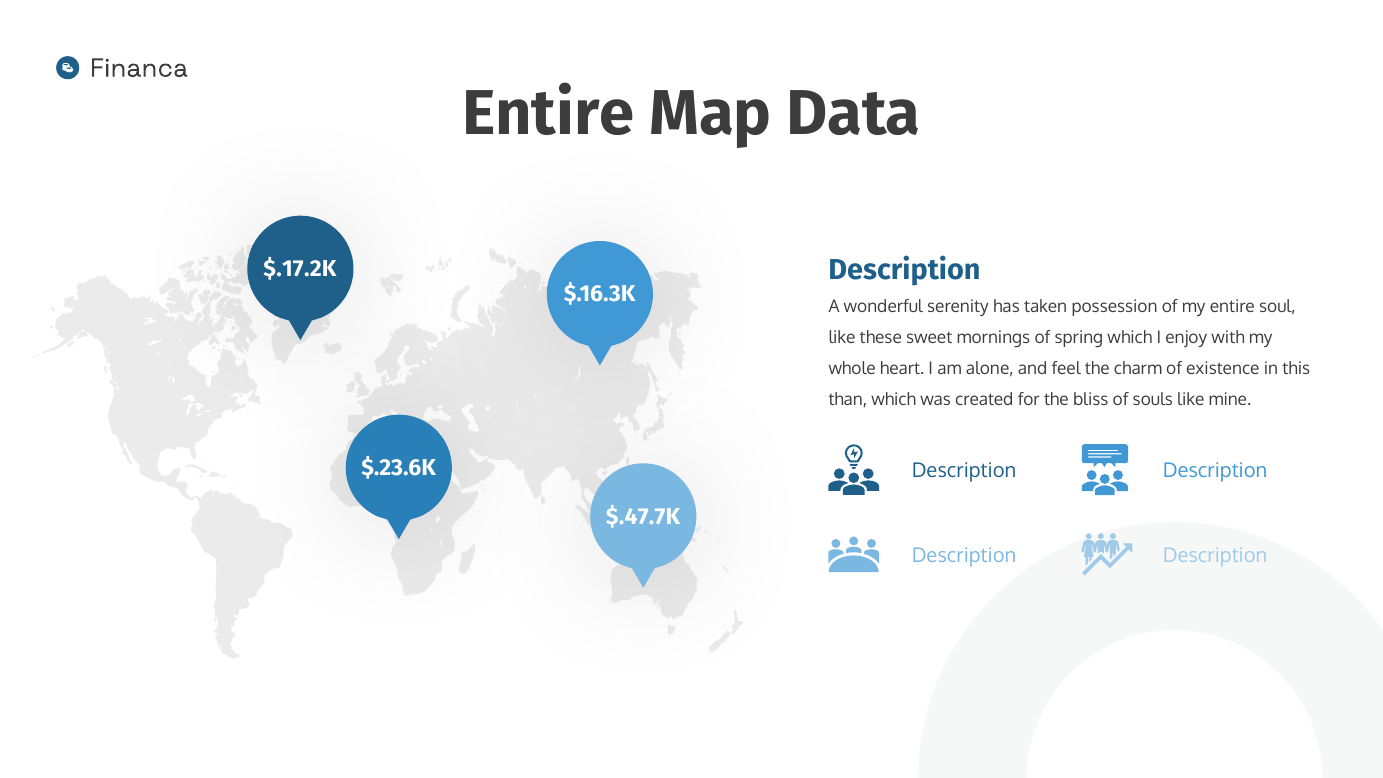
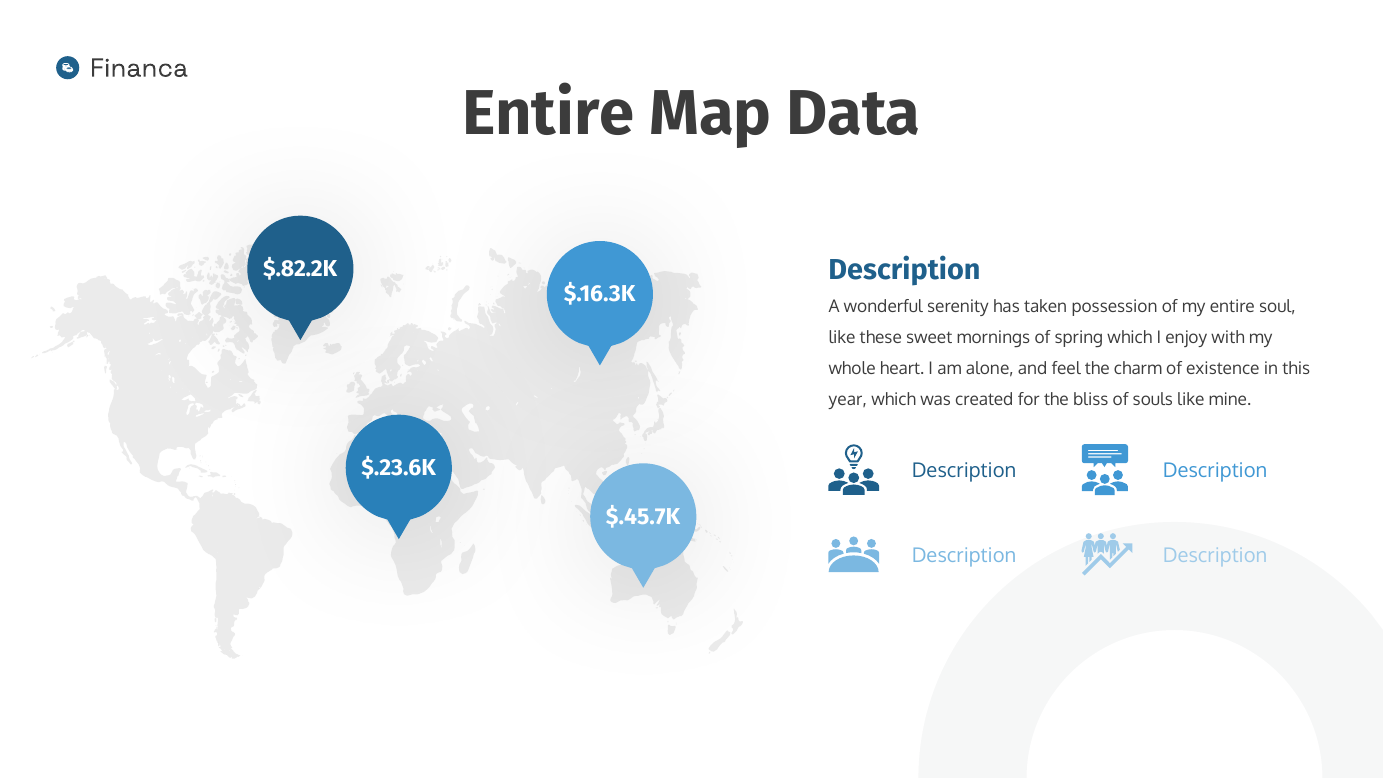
$.17.2K: $.17.2K -> $.82.2K
than: than -> year
$.47.7K: $.47.7K -> $.45.7K
